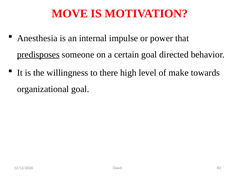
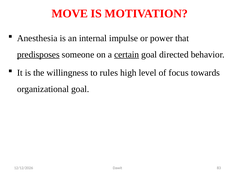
certain underline: none -> present
there: there -> rules
make: make -> focus
